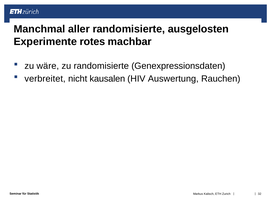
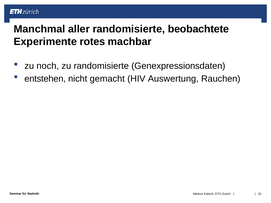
ausgelosten: ausgelosten -> beobachtete
wäre: wäre -> noch
verbreitet: verbreitet -> entstehen
kausalen: kausalen -> gemacht
